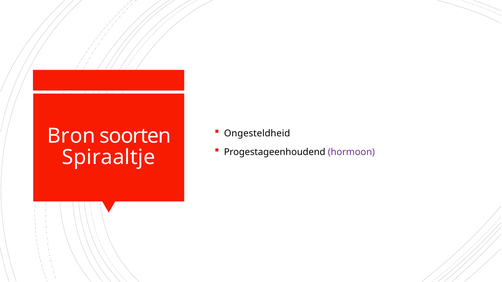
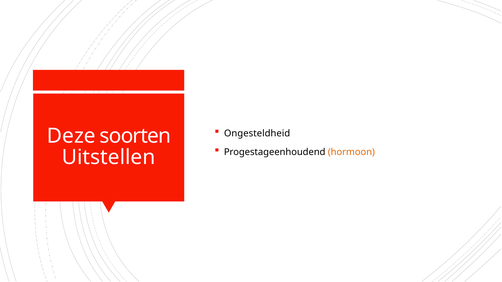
Bron: Bron -> Deze
hormoon colour: purple -> orange
Spiraaltje: Spiraaltje -> Uitstellen
